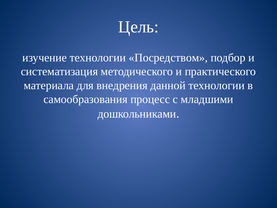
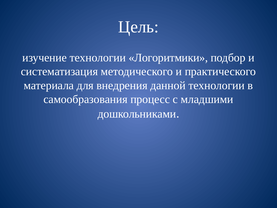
Посредством: Посредством -> Логоритмики
